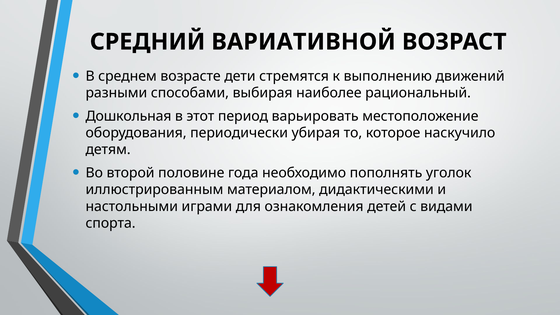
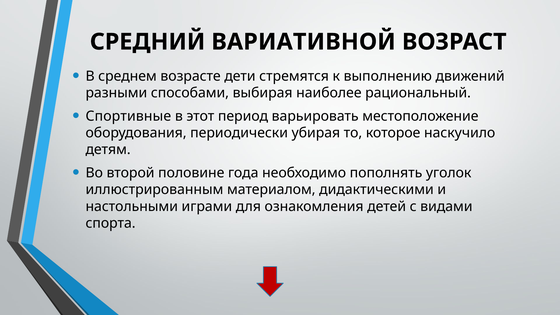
Дошкольная: Дошкольная -> Спортивные
